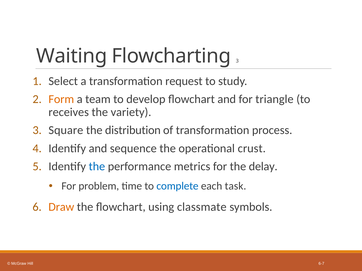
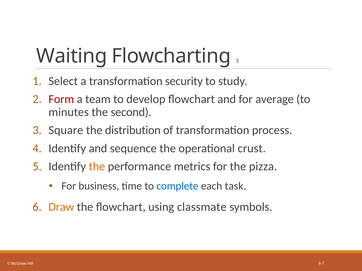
request: request -> security
Form colour: orange -> red
triangle: triangle -> average
receives: receives -> minutes
variety: variety -> second
the at (97, 167) colour: blue -> orange
delay: delay -> pizza
problem: problem -> business
